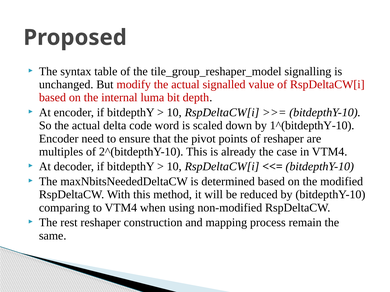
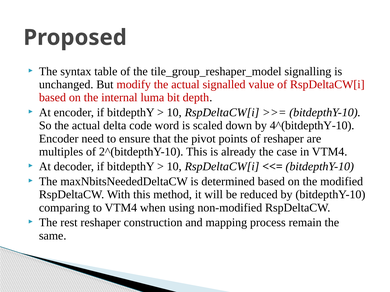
1^(bitdepthY-10: 1^(bitdepthY-10 -> 4^(bitdepthY-10
